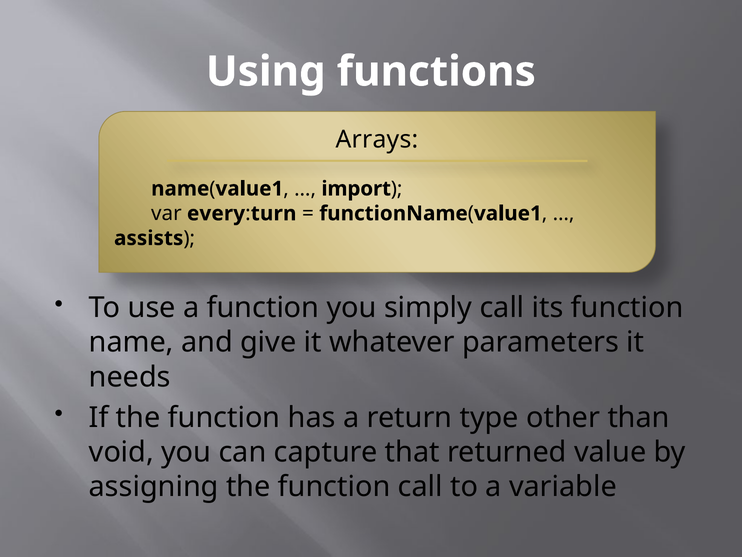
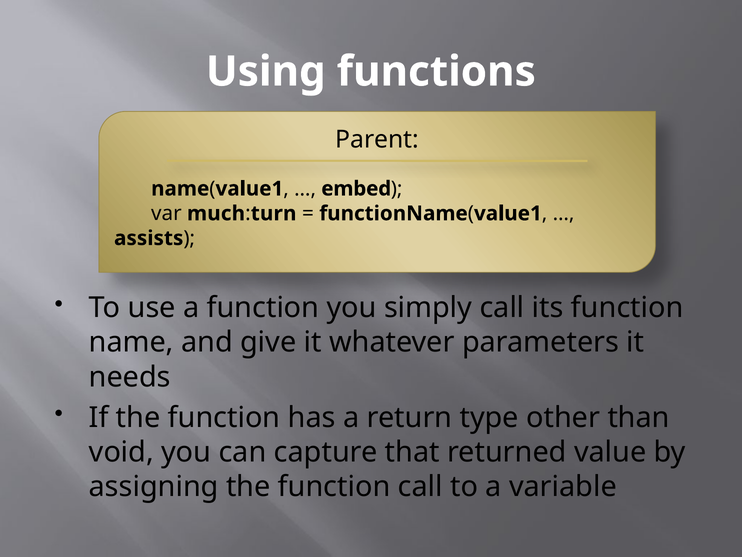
Arrays: Arrays -> Parent
import: import -> embed
every: every -> much
